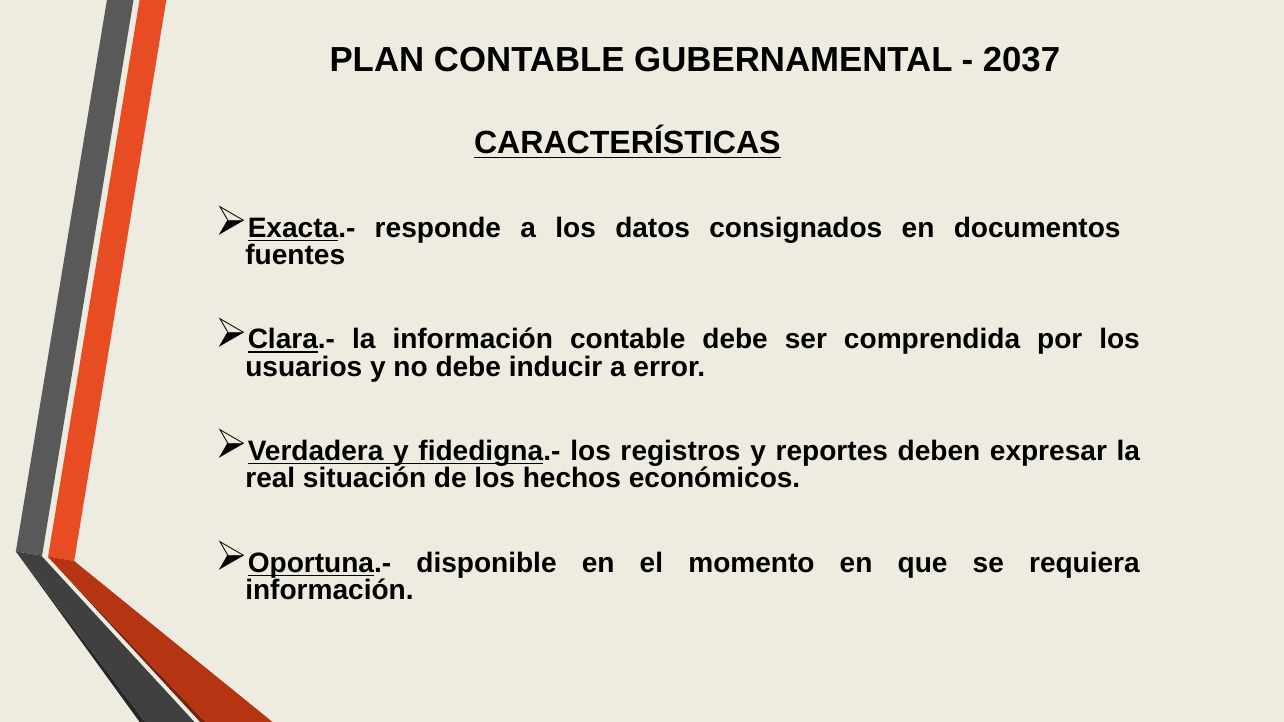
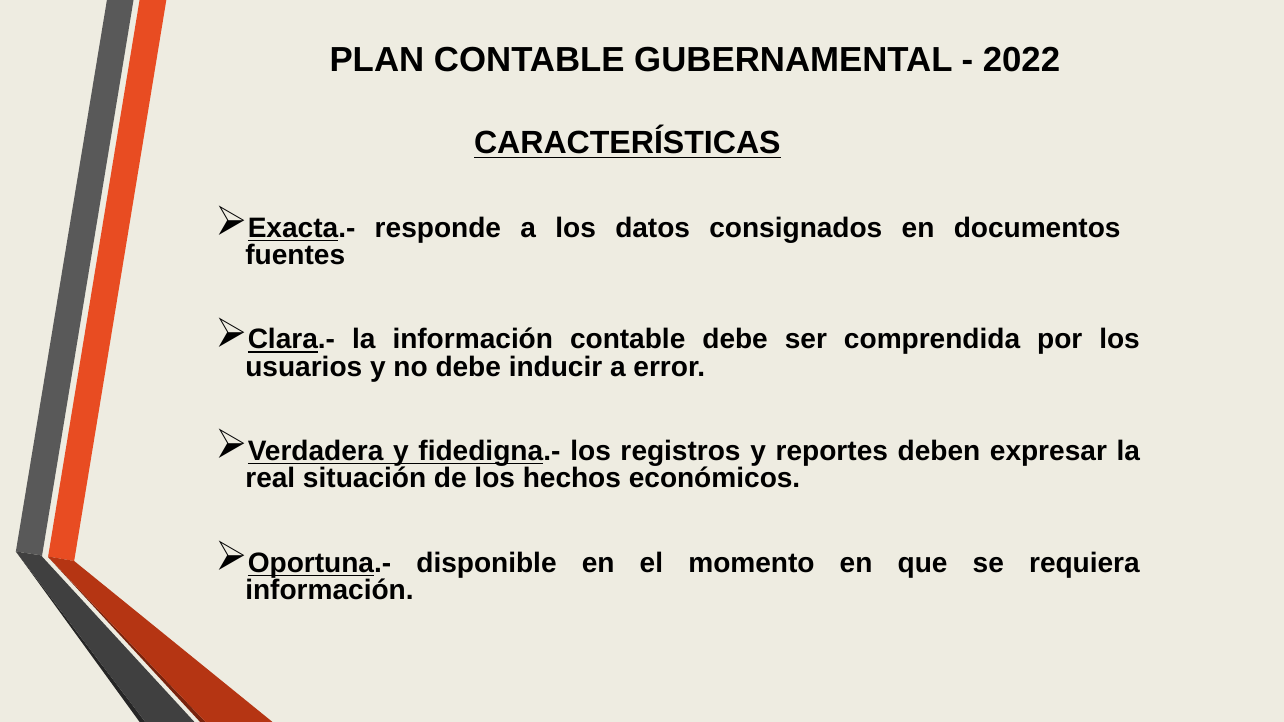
2037: 2037 -> 2022
